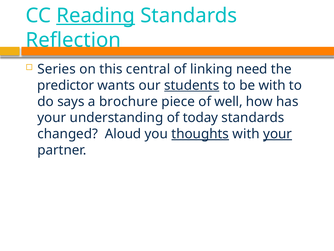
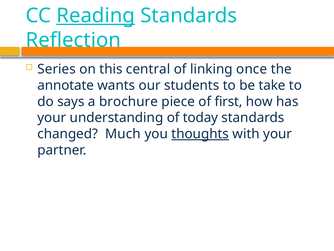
need: need -> once
predictor: predictor -> annotate
students underline: present -> none
be with: with -> take
well: well -> first
Aloud: Aloud -> Much
your at (278, 134) underline: present -> none
